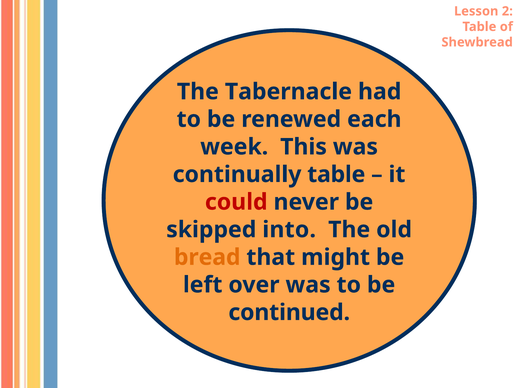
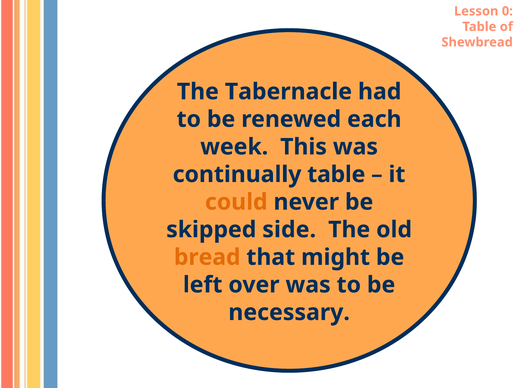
2: 2 -> 0
could colour: red -> orange
into: into -> side
continued: continued -> necessary
